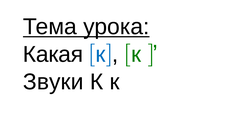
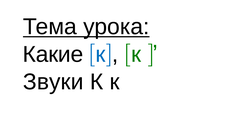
Какая: Какая -> Какие
